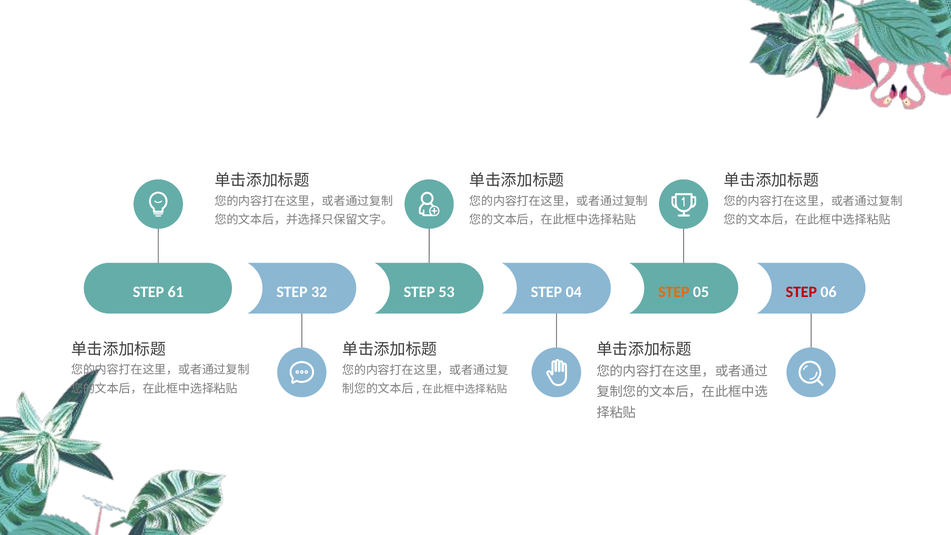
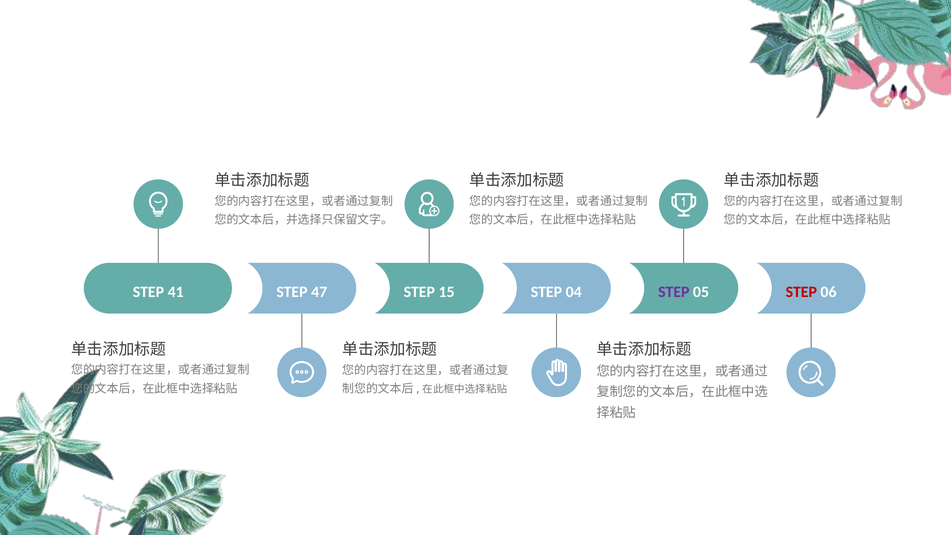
61: 61 -> 41
32: 32 -> 47
53: 53 -> 15
STEP at (674, 292) colour: orange -> purple
